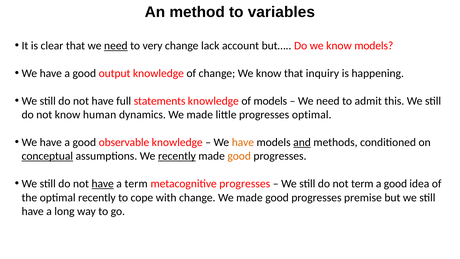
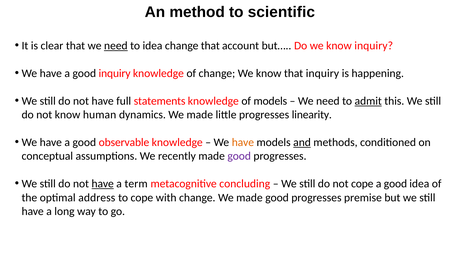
variables: variables -> scientific
to very: very -> idea
change lack: lack -> that
know models: models -> inquiry
good output: output -> inquiry
admit underline: none -> present
progresses optimal: optimal -> linearity
conceptual underline: present -> none
recently at (177, 156) underline: present -> none
good at (239, 156) colour: orange -> purple
metacognitive progresses: progresses -> concluding
not term: term -> cope
optimal recently: recently -> address
